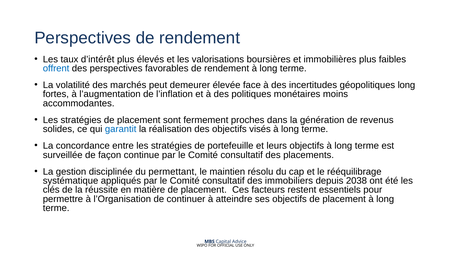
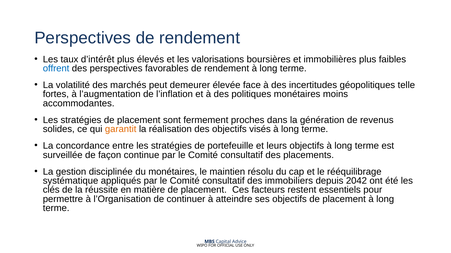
géopolitiques long: long -> telle
garantit colour: blue -> orange
du permettant: permettant -> monétaires
2038: 2038 -> 2042
